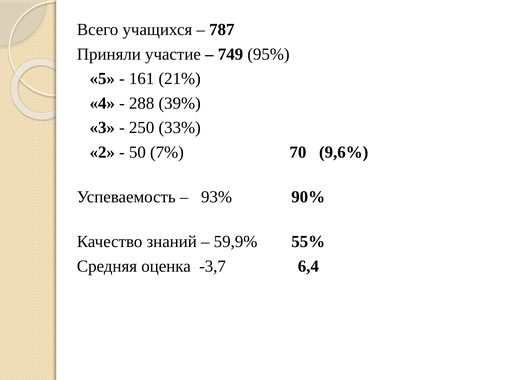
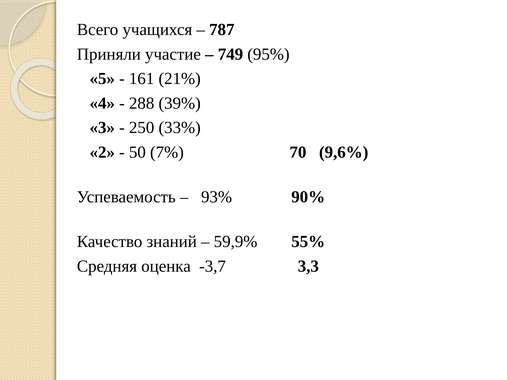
6,4: 6,4 -> 3,3
